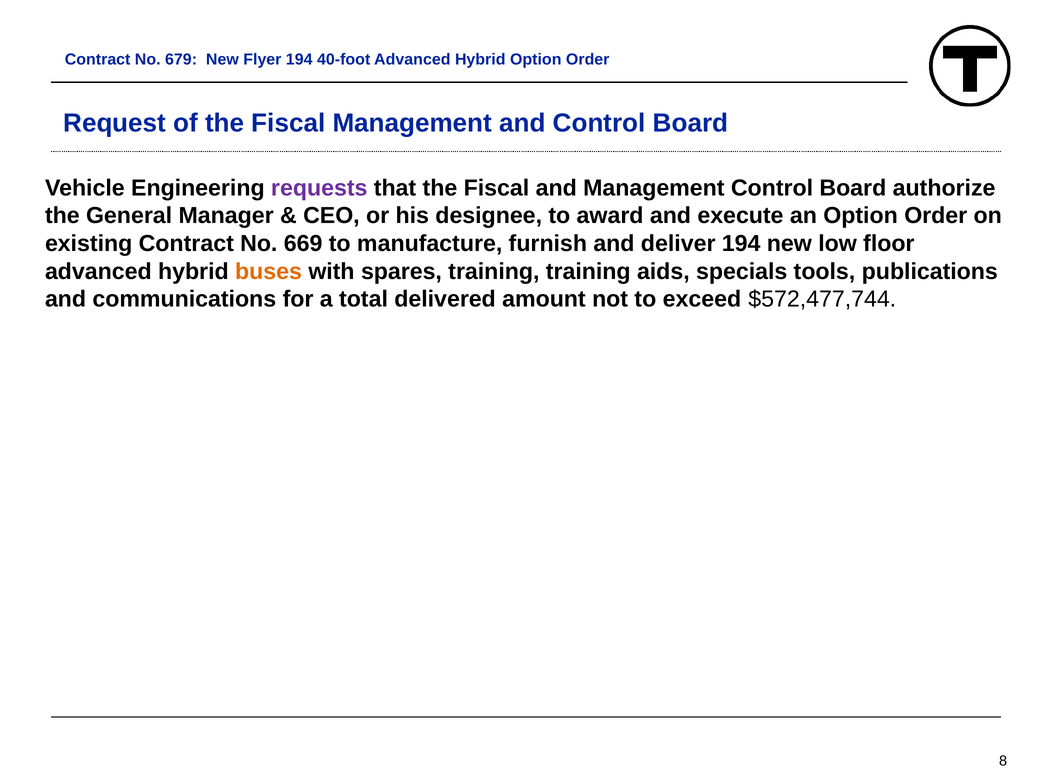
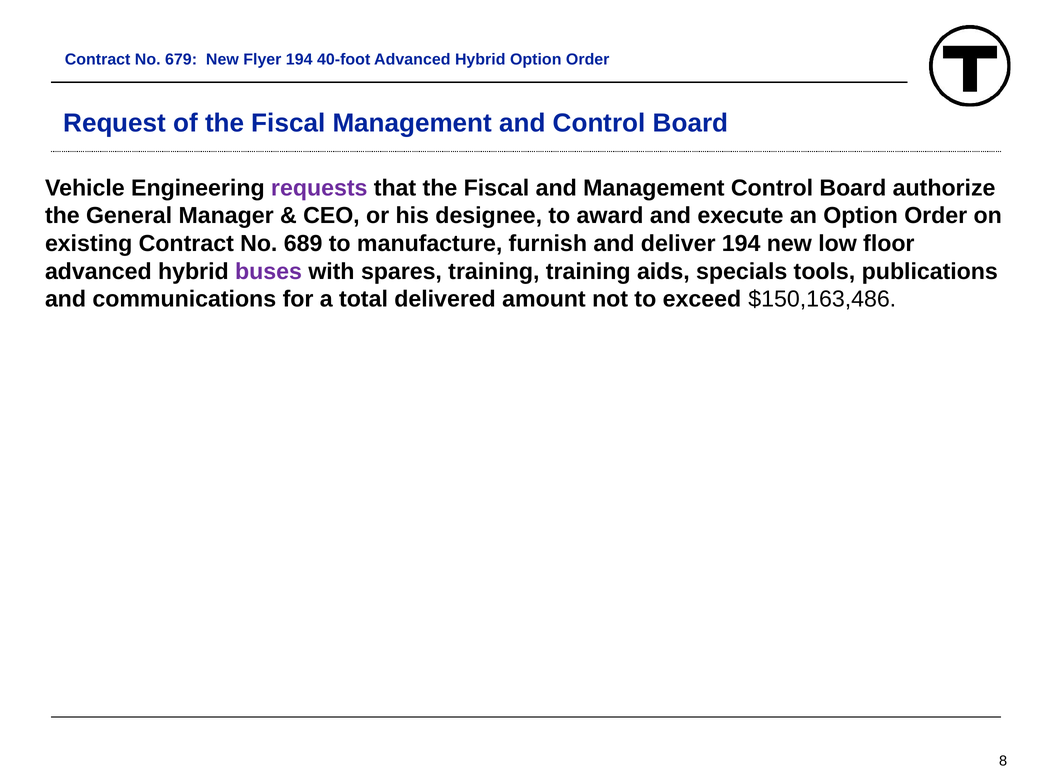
669: 669 -> 689
buses colour: orange -> purple
$572,477,744: $572,477,744 -> $150,163,486
